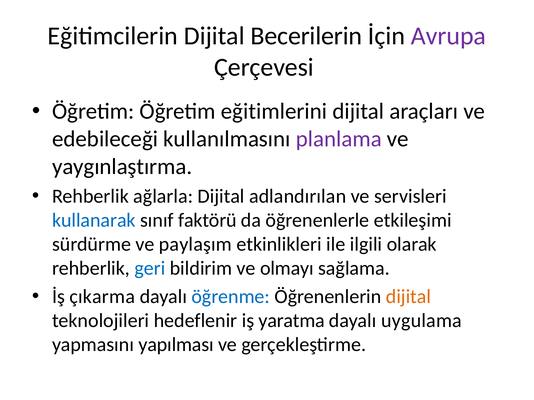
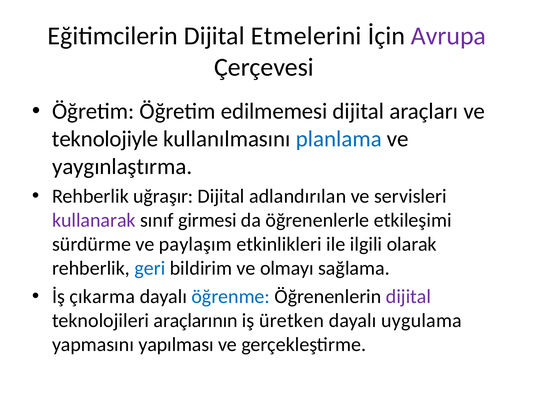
Becerilerin: Becerilerin -> Etmelerini
eğitimlerini: eğitimlerini -> edilmemesi
edebileceği: edebileceği -> teknolojiyle
planlama colour: purple -> blue
ağlarla: ağlarla -> uğraşır
kullanarak colour: blue -> purple
faktörü: faktörü -> girmesi
dijital at (409, 297) colour: orange -> purple
hedeflenir: hedeflenir -> araçlarının
yaratma: yaratma -> üretken
